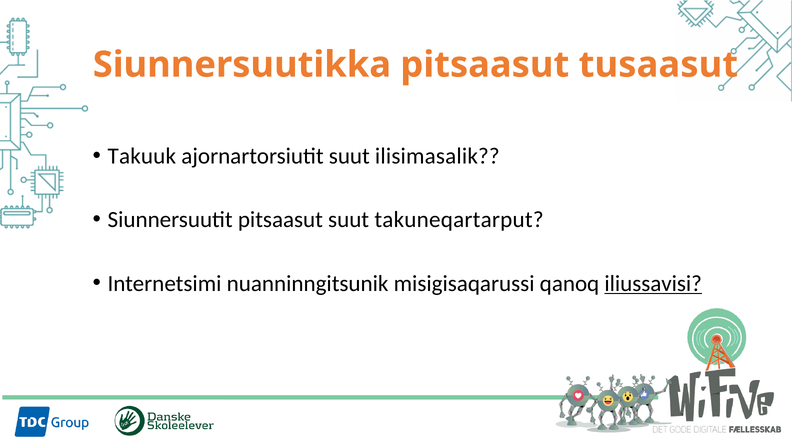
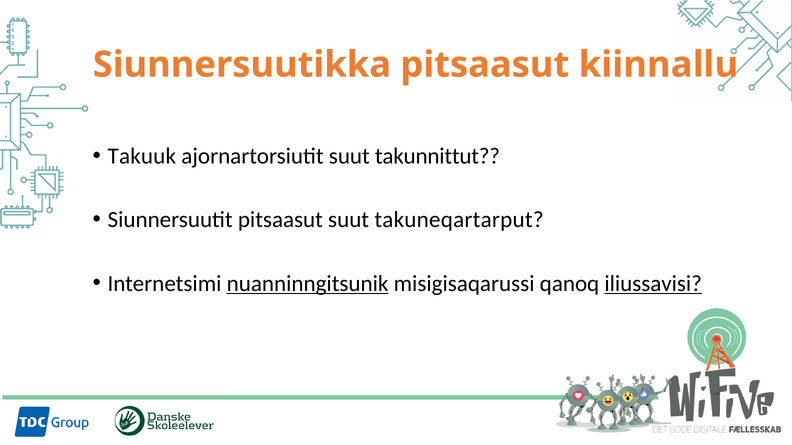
tusaasut: tusaasut -> kiinnallu
ilisimasalik: ilisimasalik -> takunnittut
nuanninngitsunik underline: none -> present
